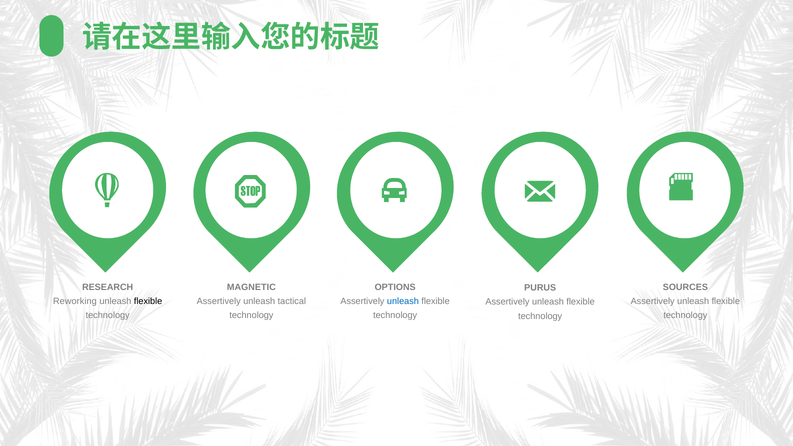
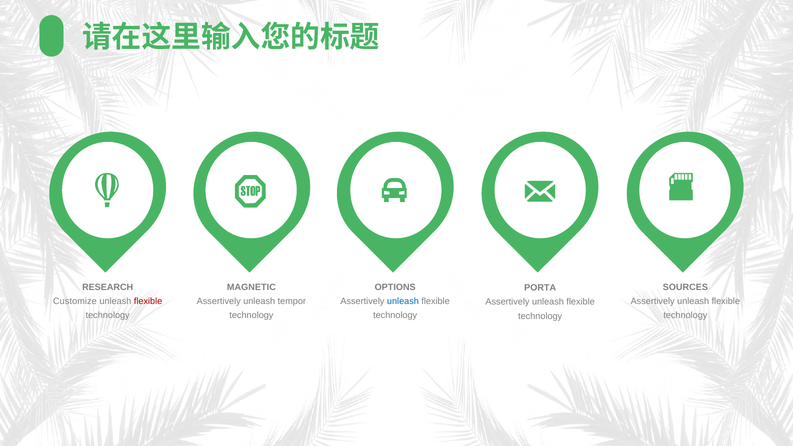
PURUS: PURUS -> PORTA
Reworking: Reworking -> Customize
flexible at (148, 301) colour: black -> red
tactical: tactical -> tempor
